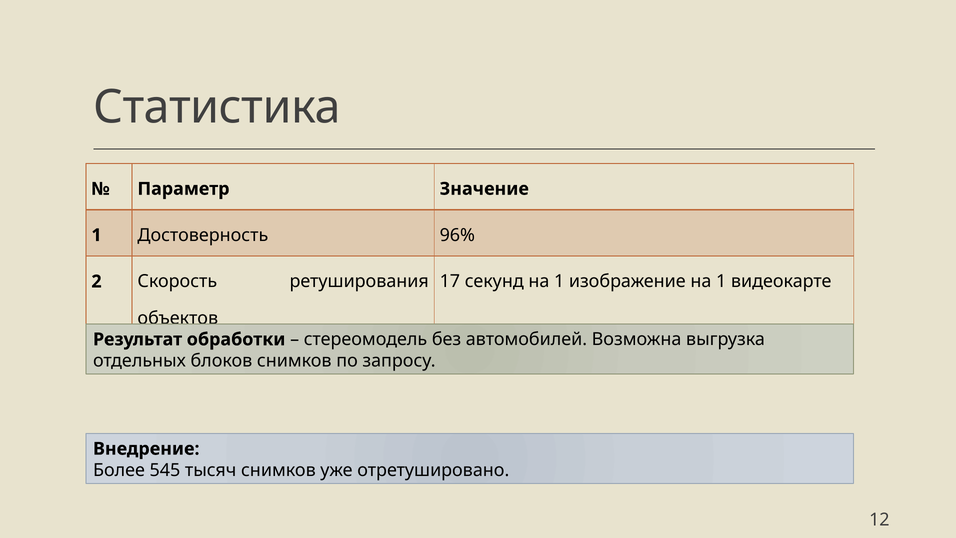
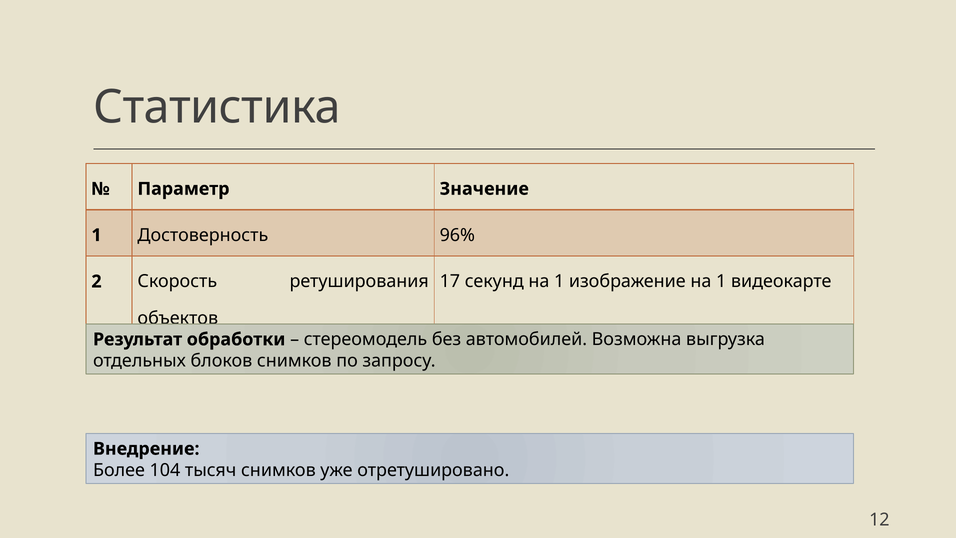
545: 545 -> 104
